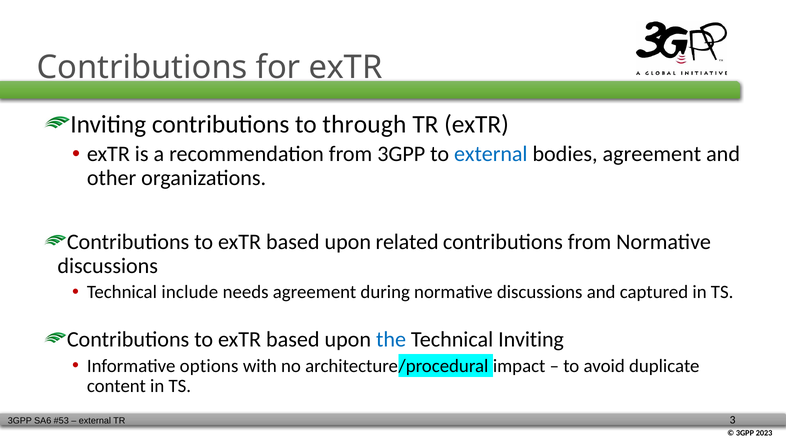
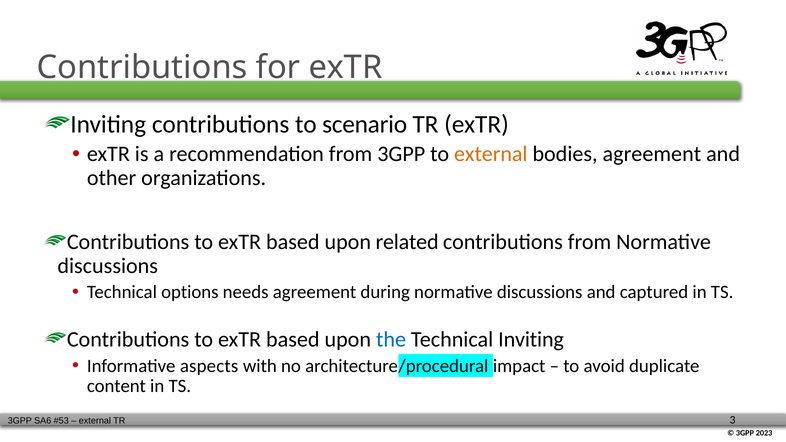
through: through -> scenario
external at (491, 154) colour: blue -> orange
include: include -> options
options: options -> aspects
